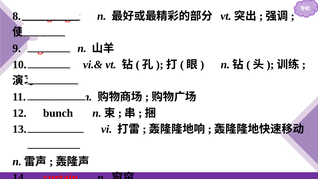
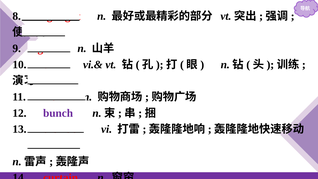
bunch colour: black -> purple
